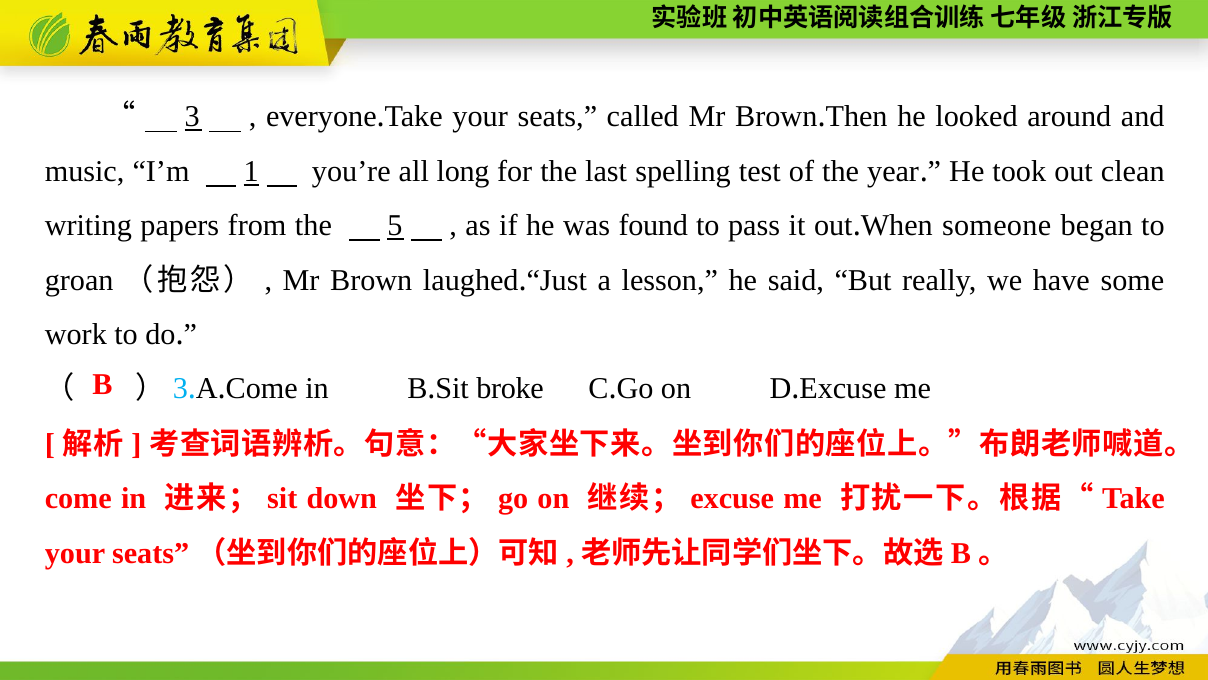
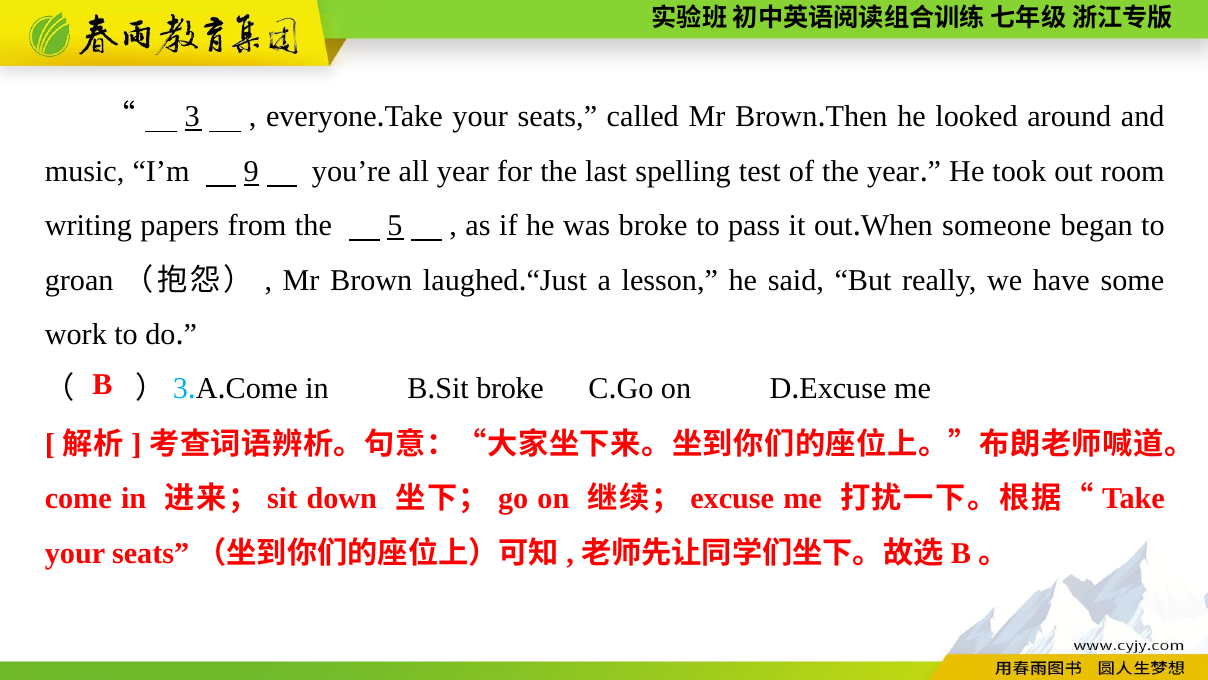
1: 1 -> 9
all long: long -> year
clean: clean -> room
was found: found -> broke
